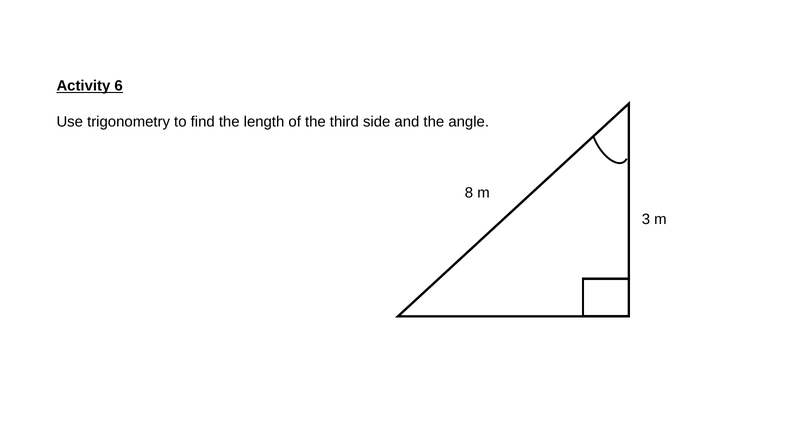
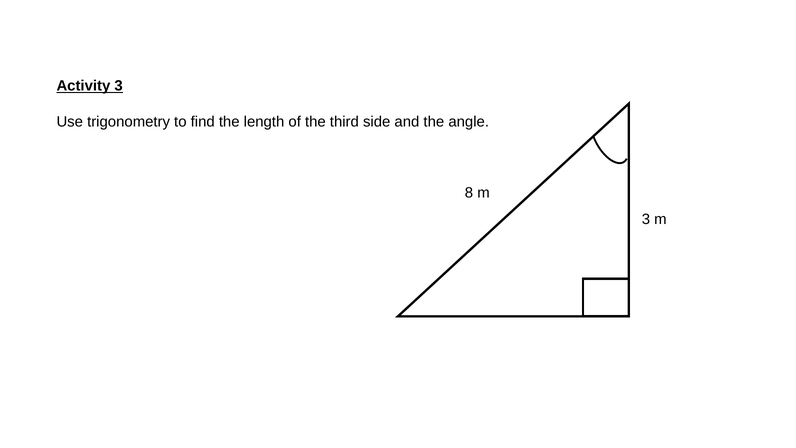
Activity 6: 6 -> 3
